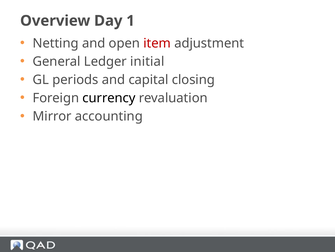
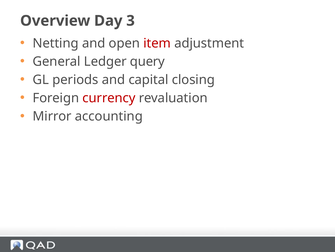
1: 1 -> 3
initial: initial -> query
currency colour: black -> red
